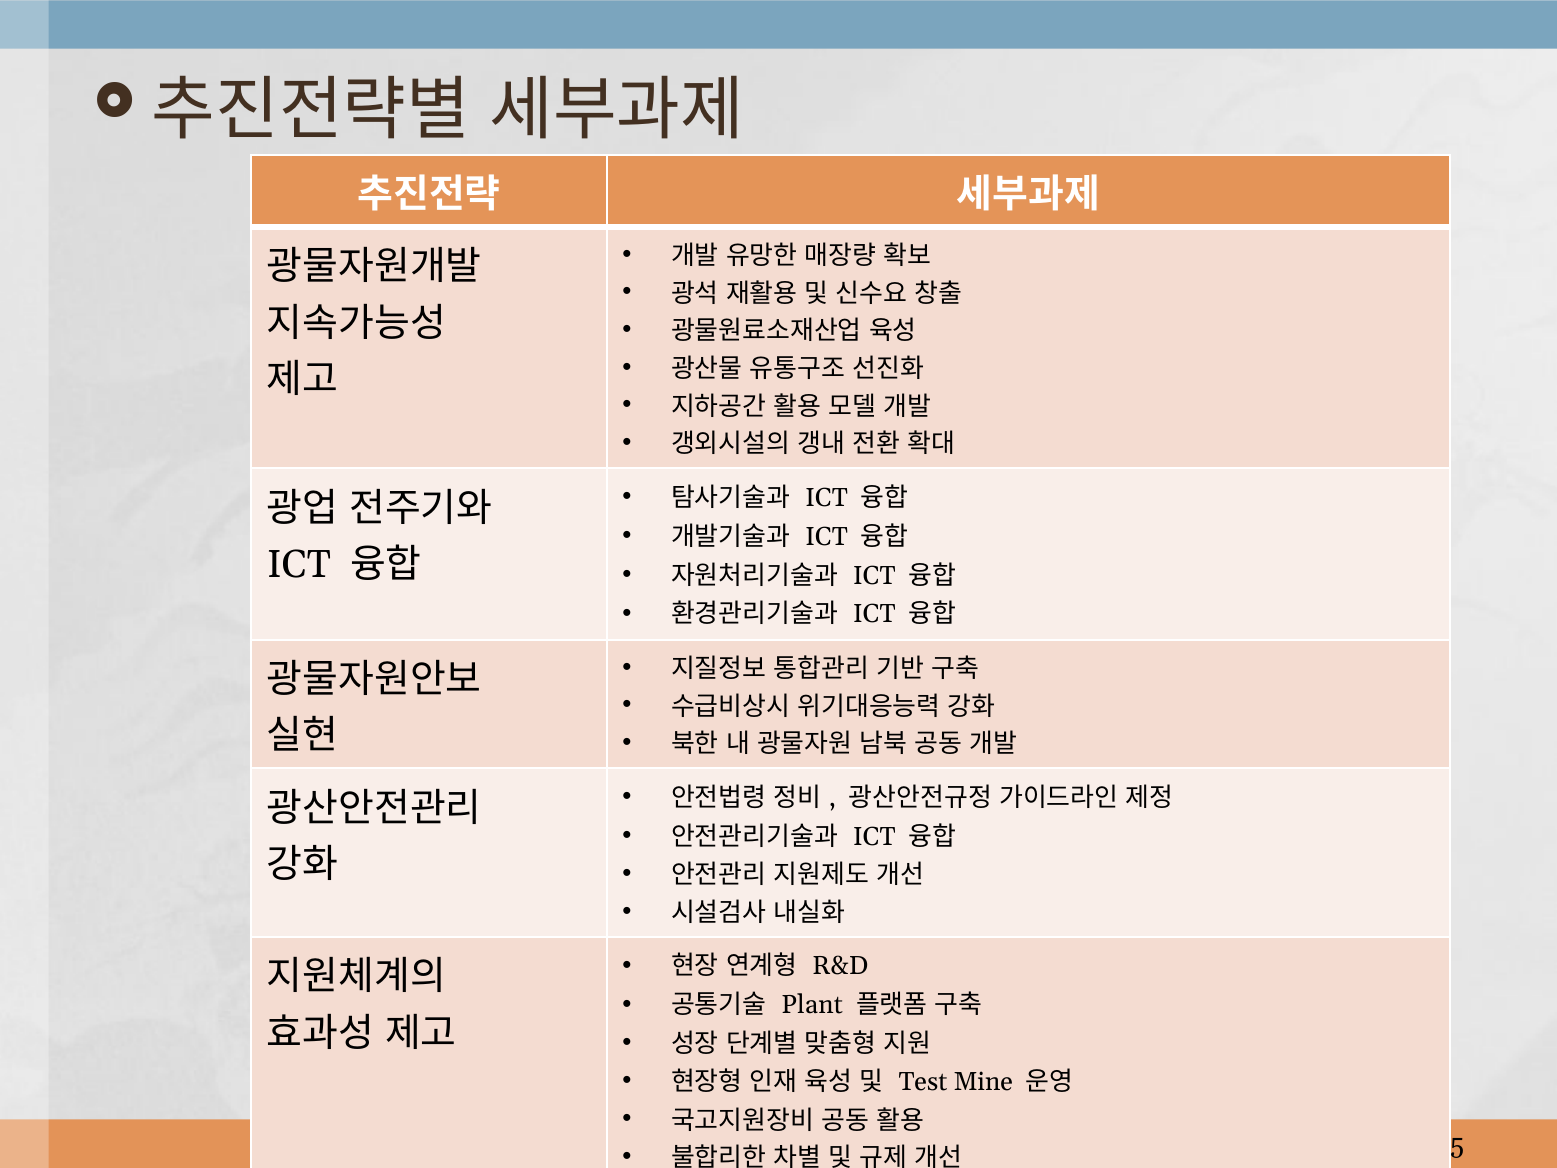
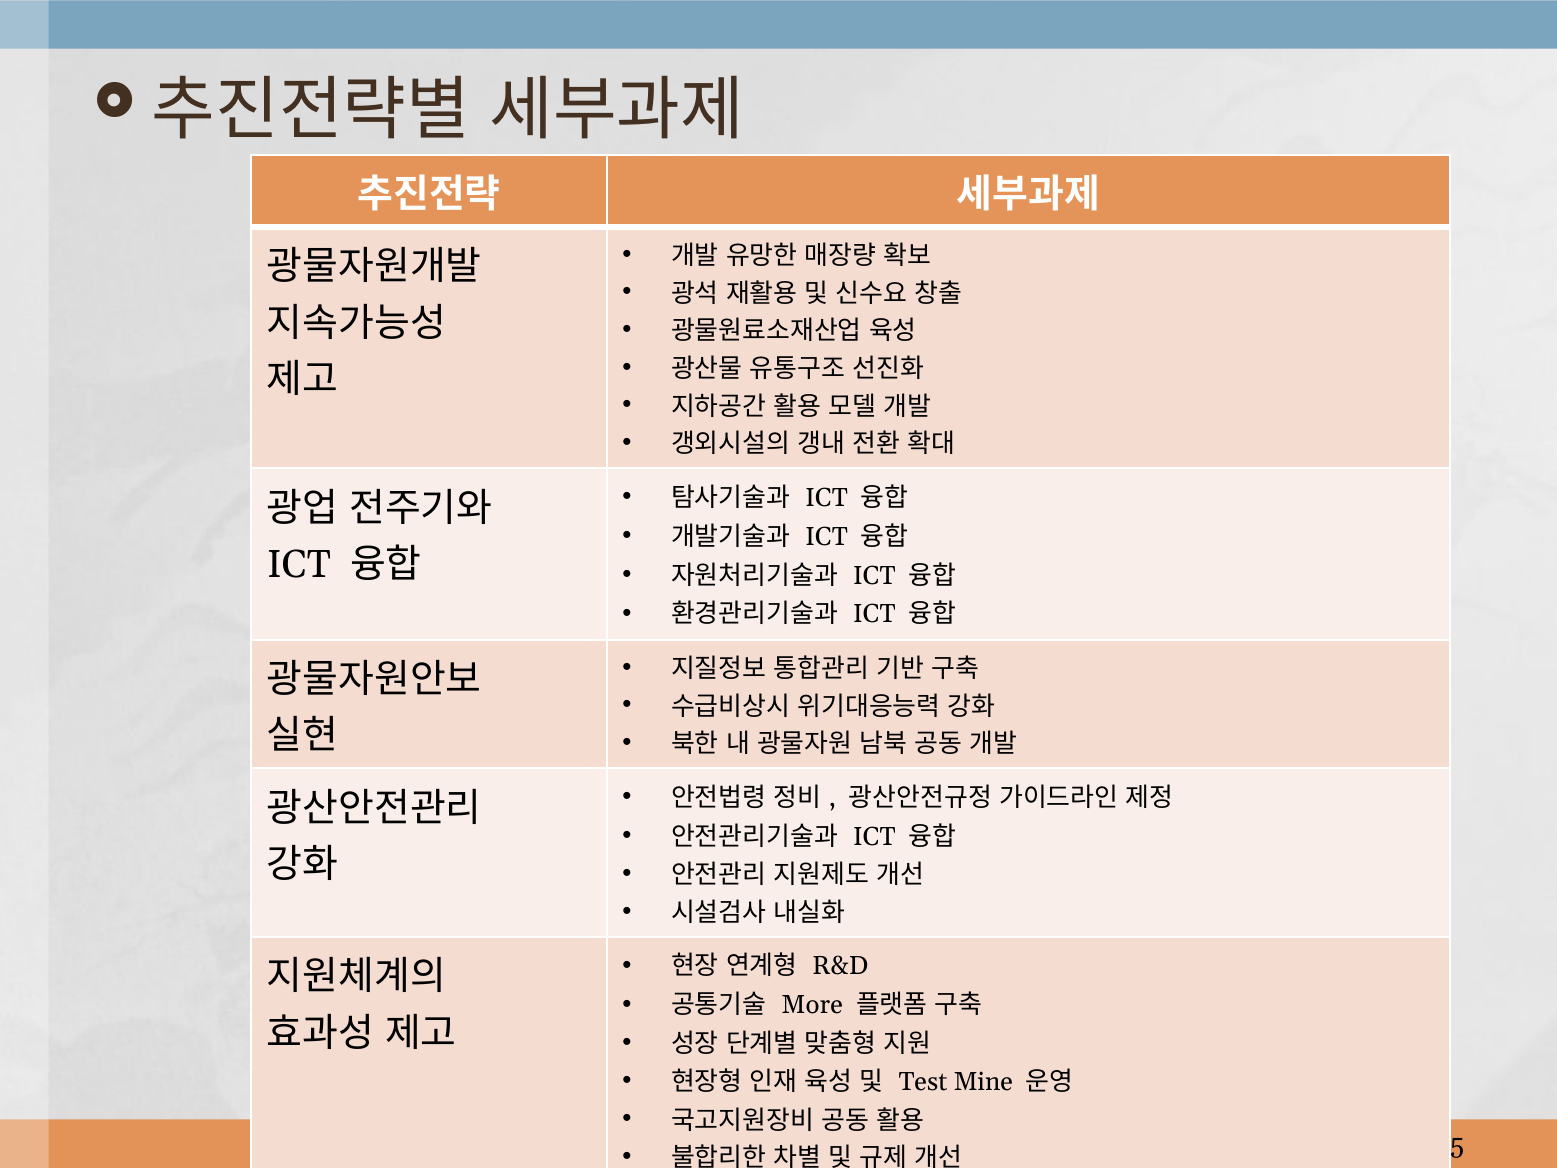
Plant: Plant -> More
